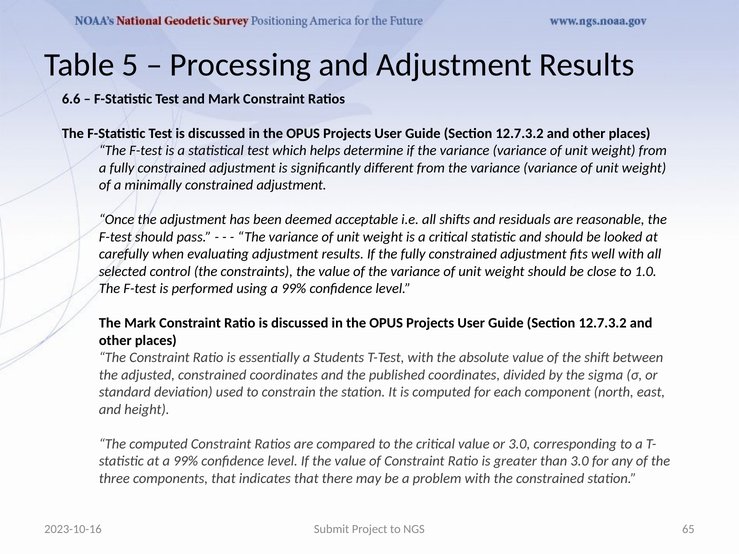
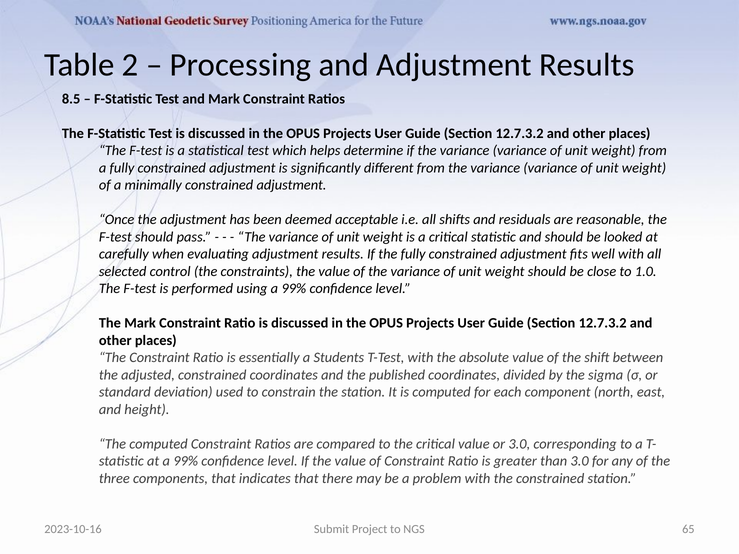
5: 5 -> 2
6.6: 6.6 -> 8.5
